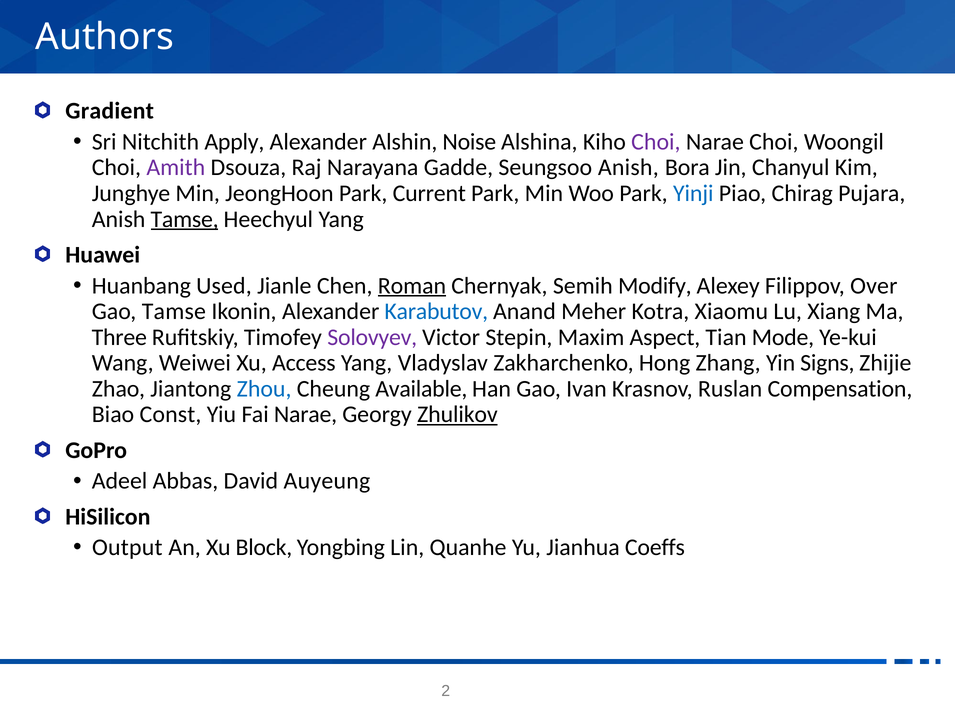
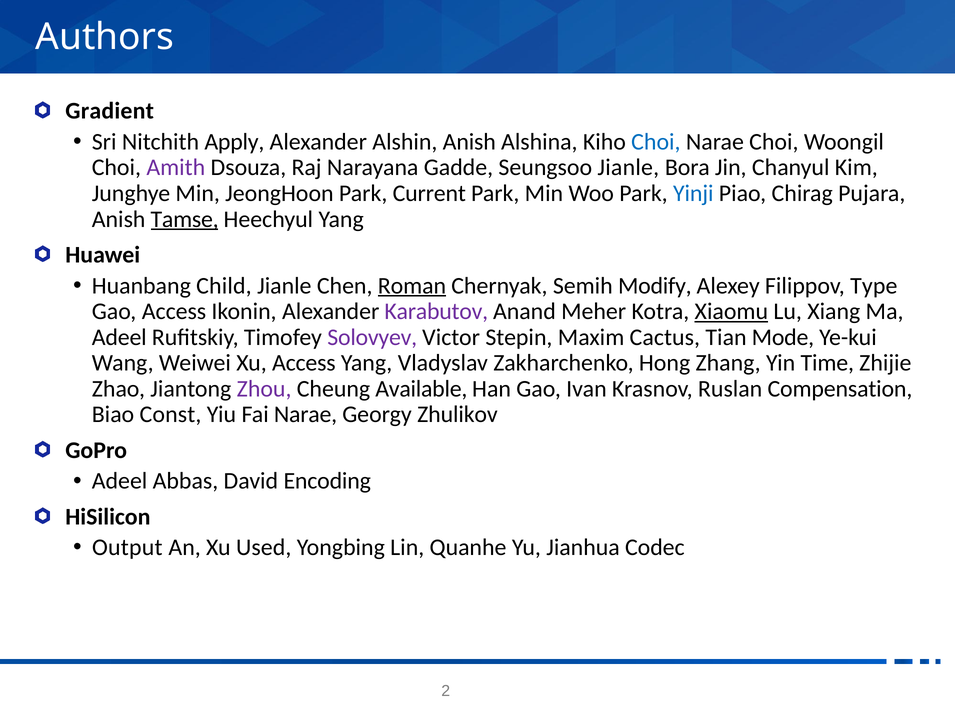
Alshin Noise: Noise -> Anish
Choi at (656, 142) colour: purple -> blue
Seungsoo Anish: Anish -> Jianle
Used: Used -> Child
Over: Over -> Type
Gao Tamse: Tamse -> Access
Karabutov colour: blue -> purple
Xiaomu underline: none -> present
Three at (119, 337): Three -> Adeel
Aspect: Aspect -> Cactus
Signs: Signs -> Time
Zhou colour: blue -> purple
Zhulikov underline: present -> none
Auyeung: Auyeung -> Encoding
Block: Block -> Used
Coeffs: Coeffs -> Codec
